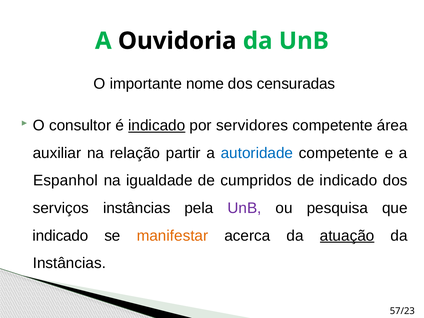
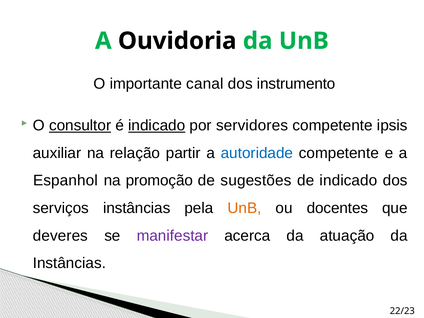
nome: nome -> canal
censuradas: censuradas -> instrumento
consultor underline: none -> present
área: área -> ipsis
igualdade: igualdade -> promoção
cumpridos: cumpridos -> sugestões
UnB at (244, 208) colour: purple -> orange
pesquisa: pesquisa -> docentes
indicado at (61, 236): indicado -> deveres
manifestar colour: orange -> purple
atuação underline: present -> none
57/23: 57/23 -> 22/23
